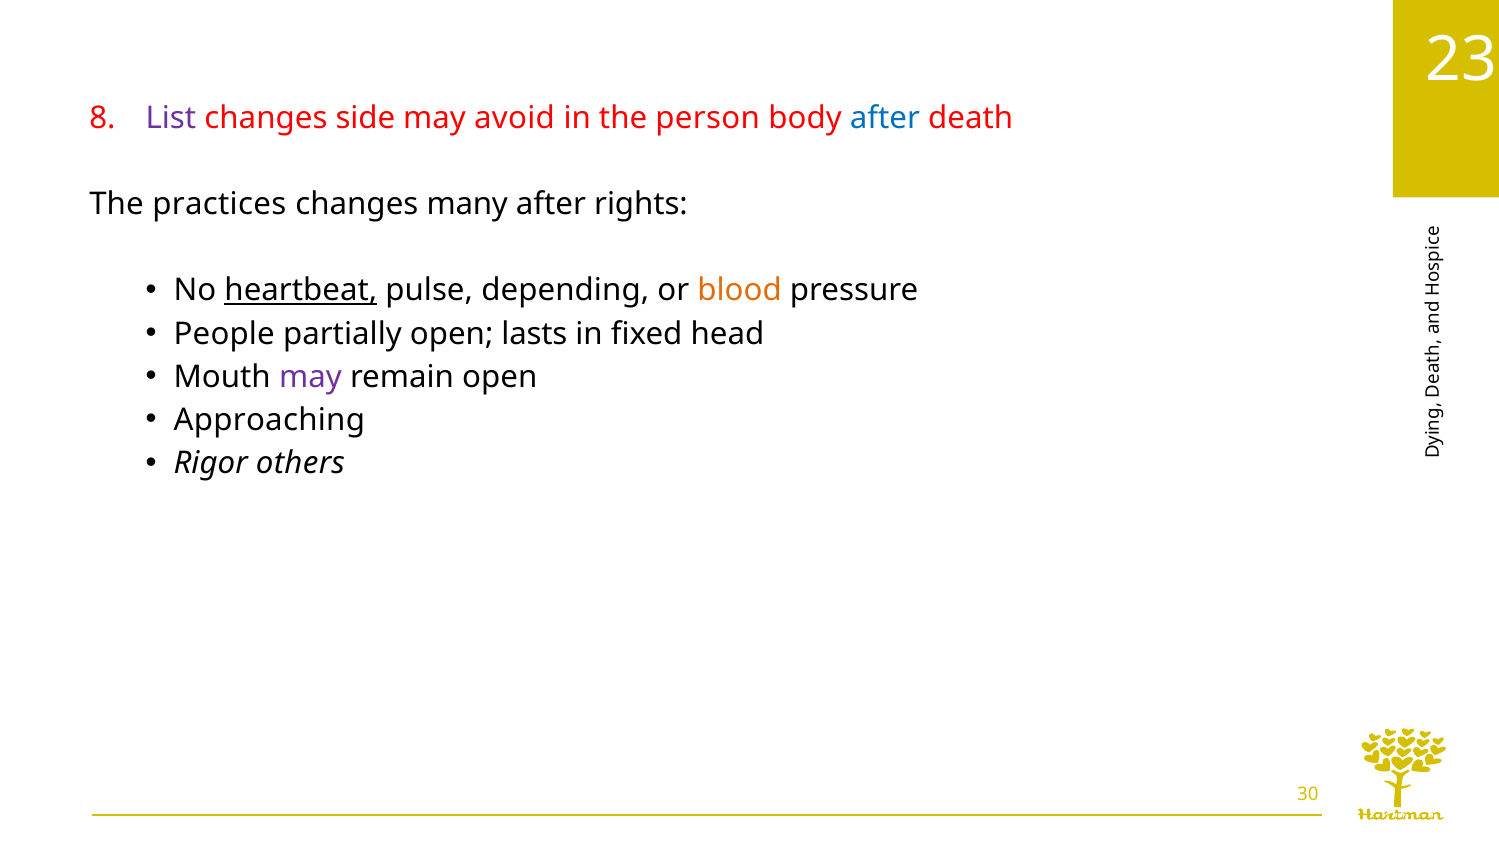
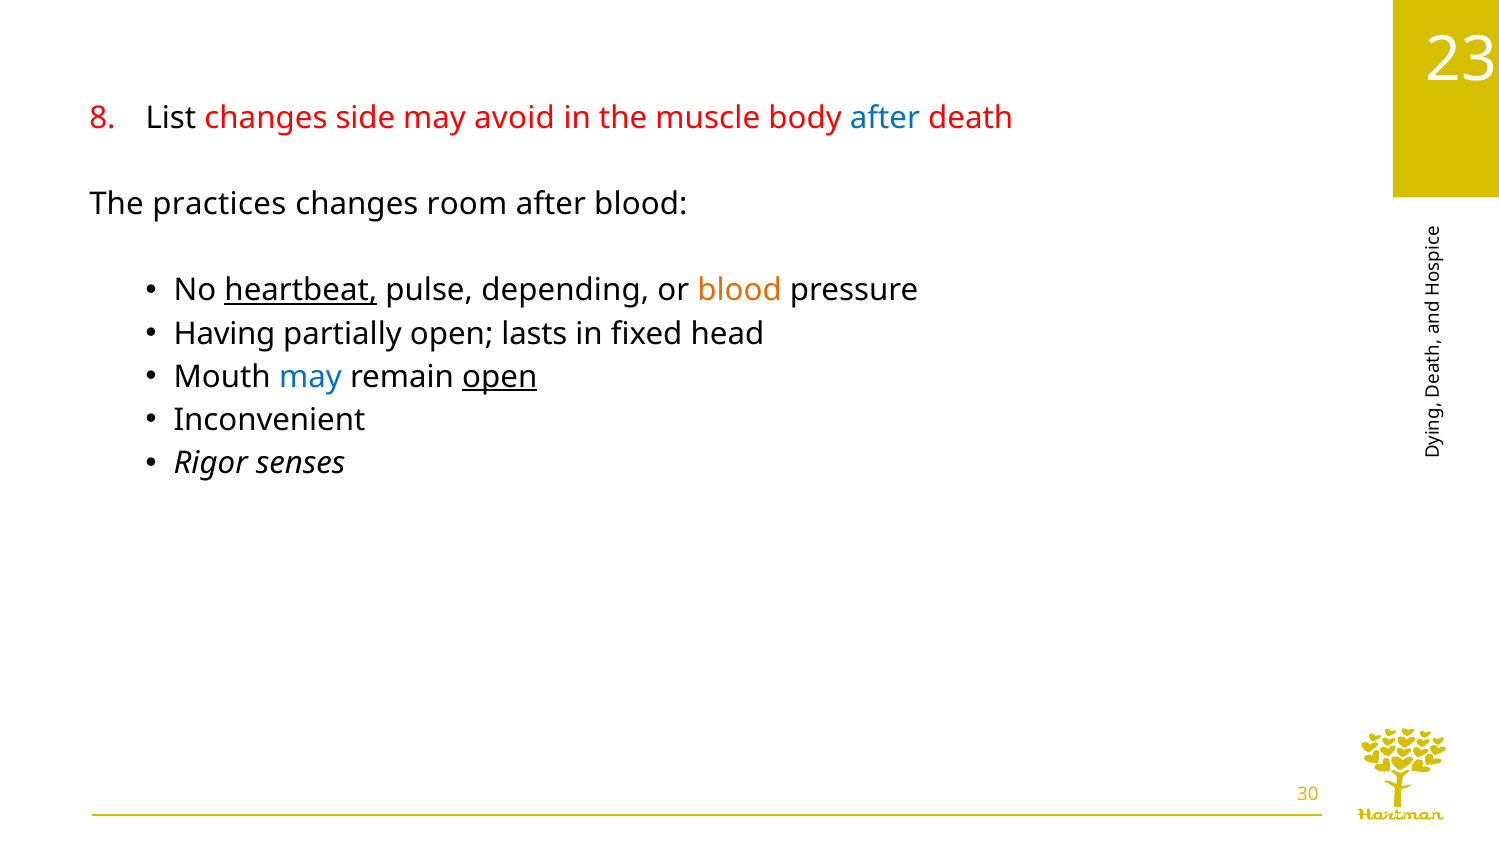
List colour: purple -> black
person: person -> muscle
many: many -> room
after rights: rights -> blood
People: People -> Having
may at (310, 377) colour: purple -> blue
open at (500, 377) underline: none -> present
Approaching: Approaching -> Inconvenient
others: others -> senses
